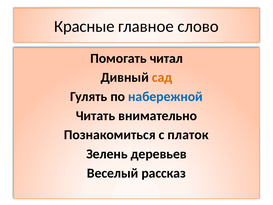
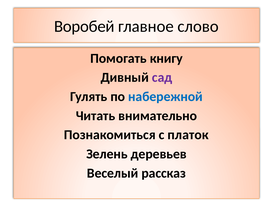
Красные: Красные -> Воробей
читал: читал -> книгу
сад colour: orange -> purple
